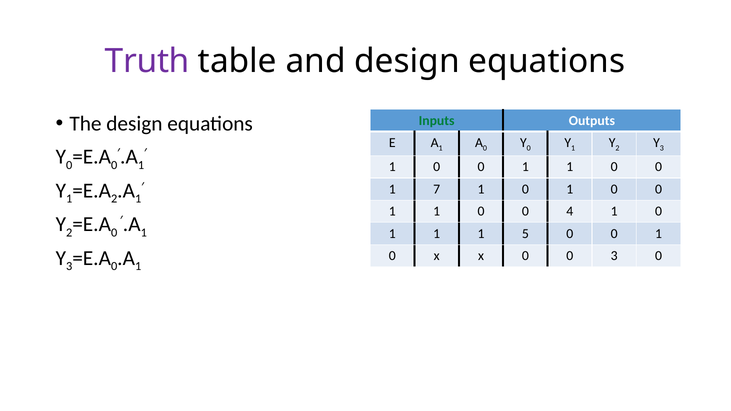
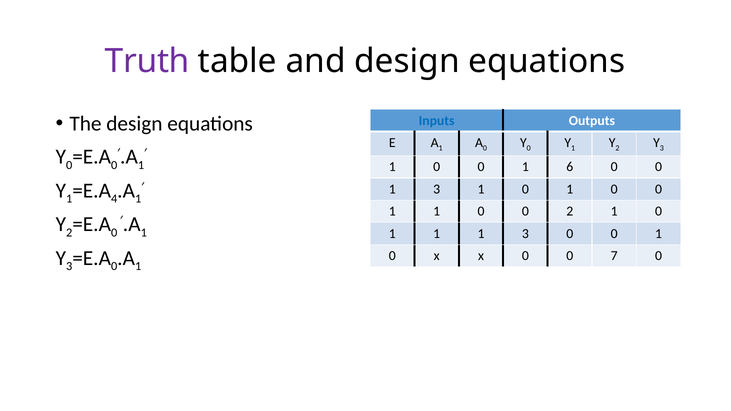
Inputs colour: green -> blue
1 at (570, 167): 1 -> 6
2 at (114, 199): 2 -> 4
7 at (437, 189): 7 -> 3
0 4: 4 -> 2
1 1 5: 5 -> 3
0 3: 3 -> 7
